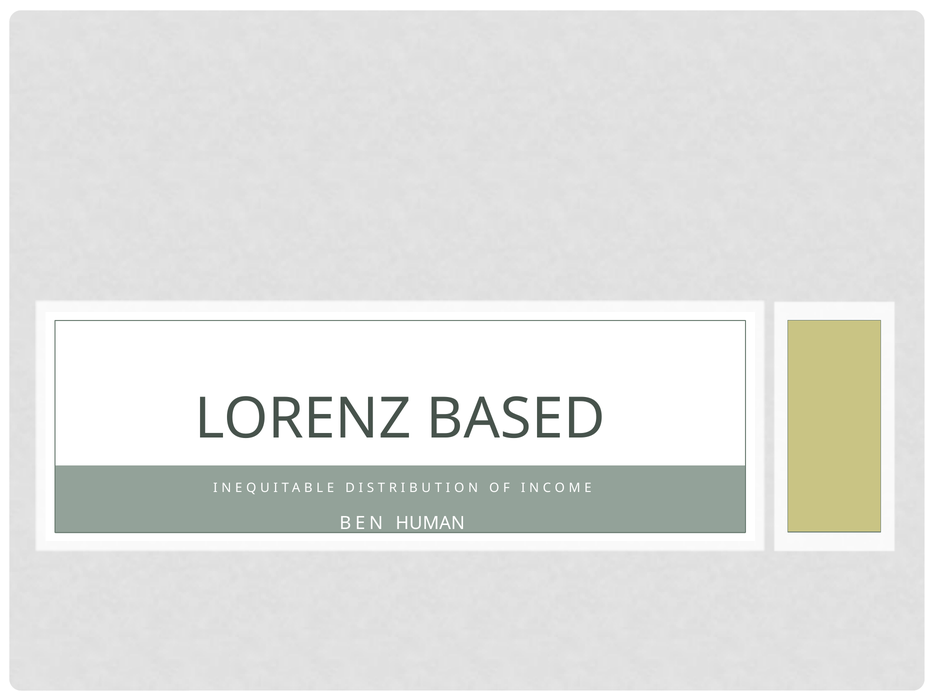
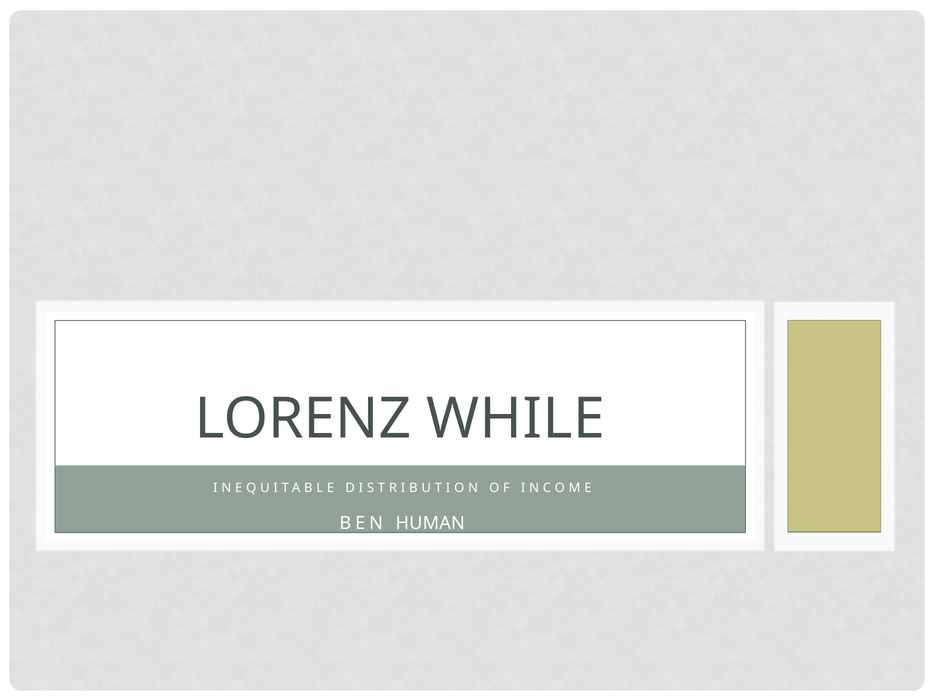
BASED: BASED -> WHILE
